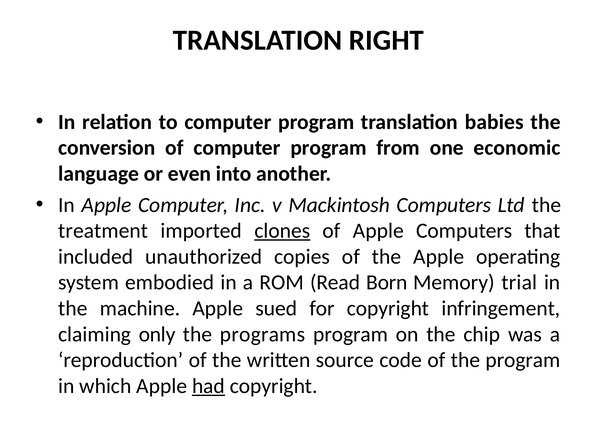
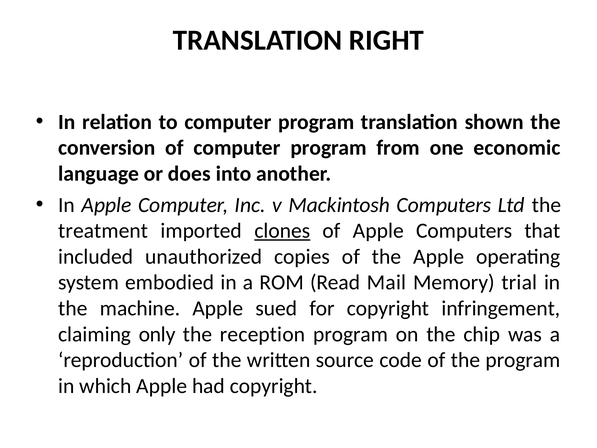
babies: babies -> shown
even: even -> does
Born: Born -> Mail
programs: programs -> reception
had underline: present -> none
